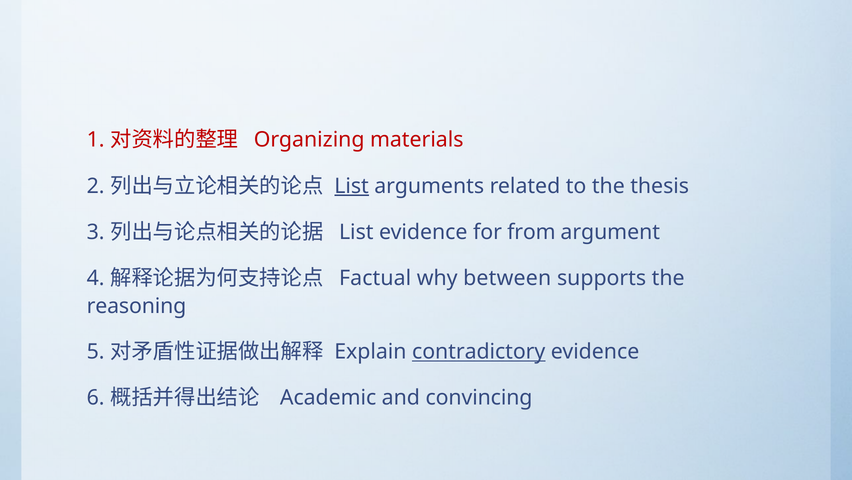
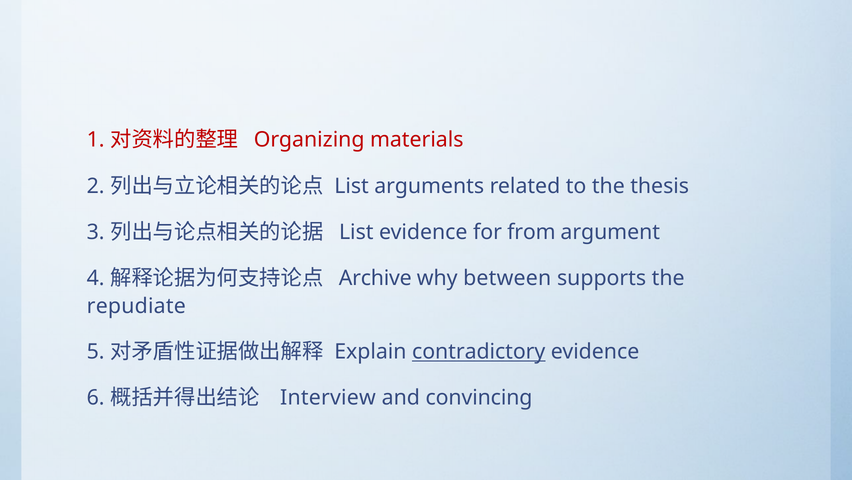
List at (352, 186) underline: present -> none
Factual: Factual -> Archive
reasoning: reasoning -> repudiate
Academic: Academic -> Interview
